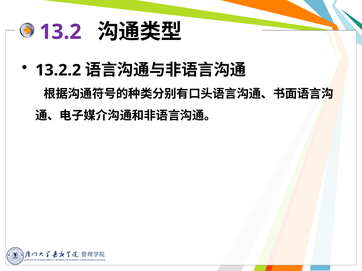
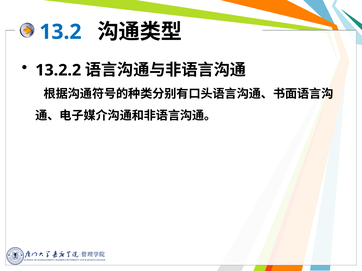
13.2 colour: purple -> blue
